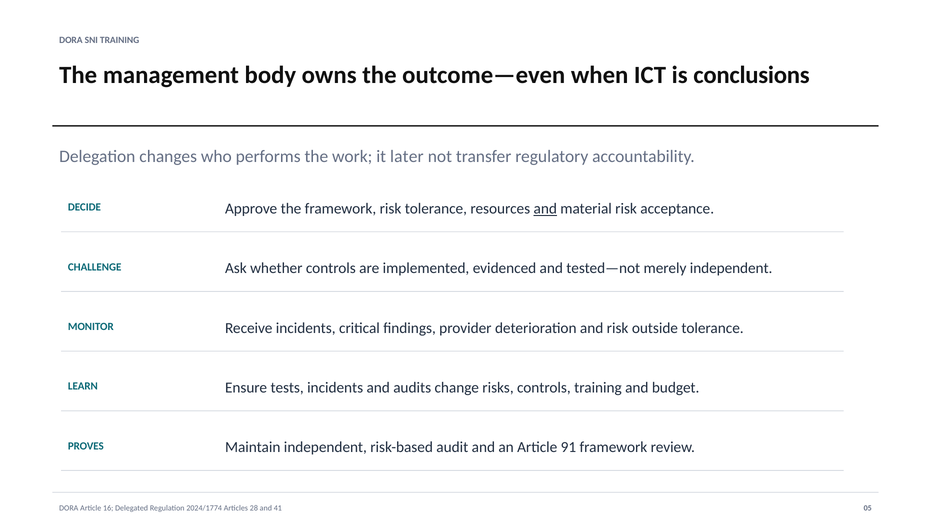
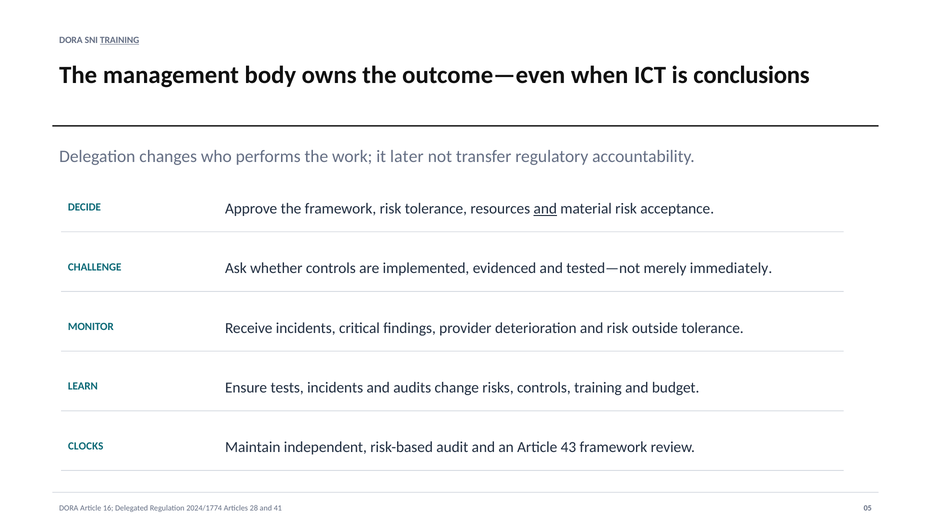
TRAINING at (120, 40) underline: none -> present
merely independent: independent -> immediately
PROVES: PROVES -> CLOCKS
91: 91 -> 43
